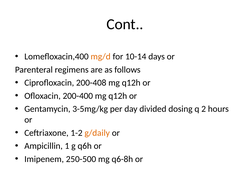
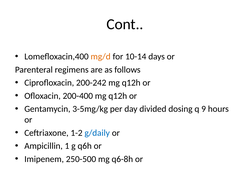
200-408: 200-408 -> 200-242
2: 2 -> 9
g/daily colour: orange -> blue
